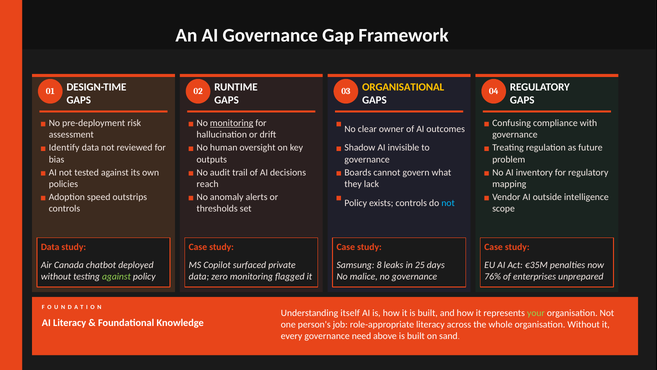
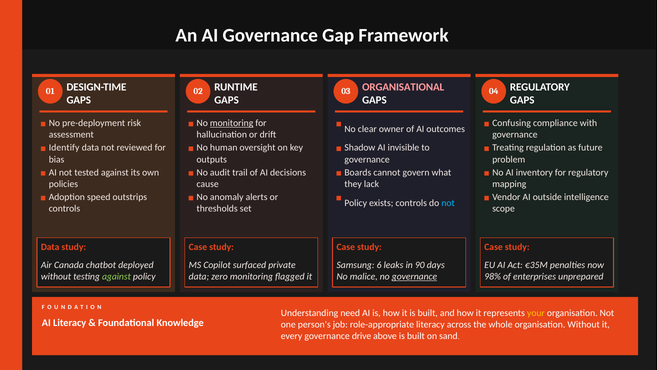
ORGANISATIONAL colour: yellow -> pink
reach: reach -> cause
8: 8 -> 6
25: 25 -> 90
governance at (414, 276) underline: none -> present
76%: 76% -> 98%
itself: itself -> need
your colour: light green -> yellow
need: need -> drive
